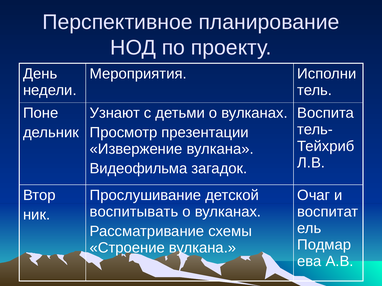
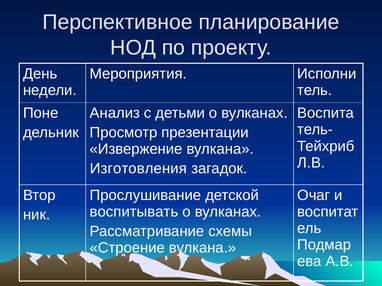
Узнают: Узнают -> Анализ
Видеофильма: Видеофильма -> Изготовления
